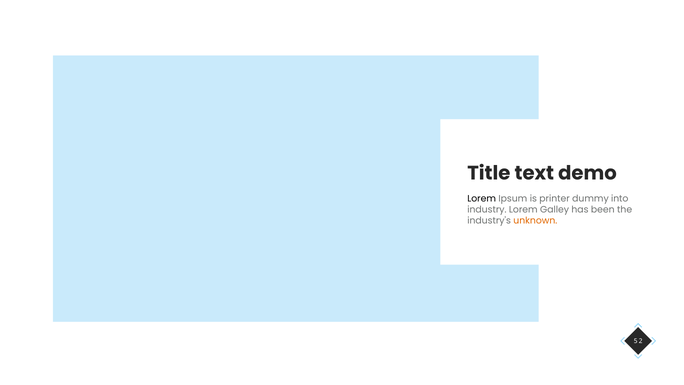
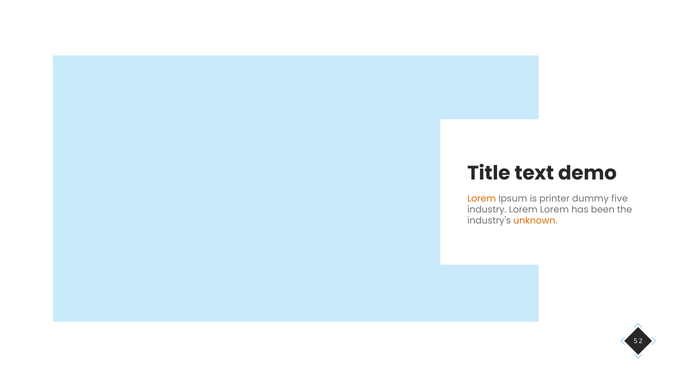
Lorem at (482, 198) colour: black -> orange
into: into -> five
Lorem Galley: Galley -> Lorem
